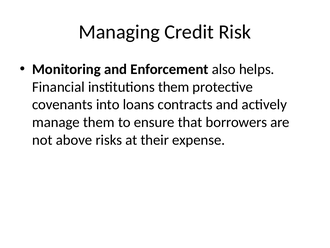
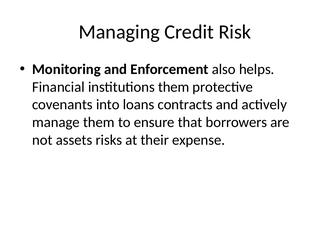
above: above -> assets
